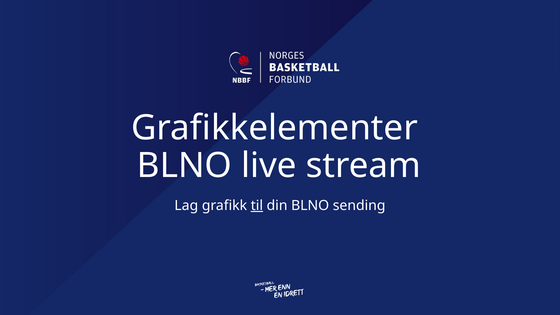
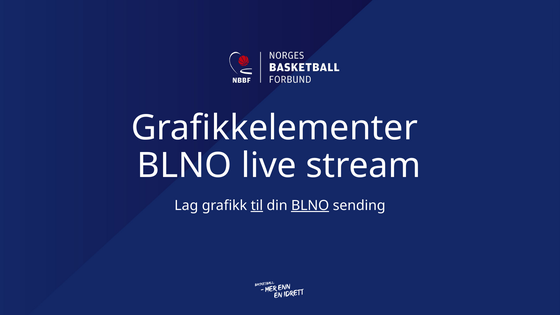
BLNO at (310, 205) underline: none -> present
